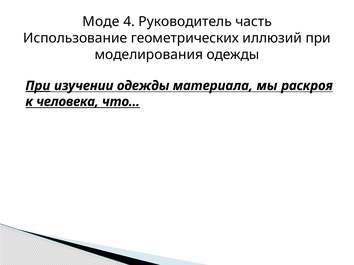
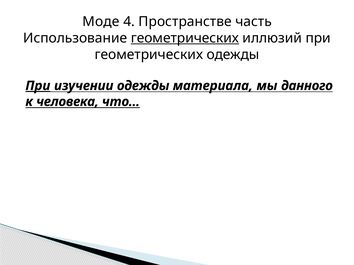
Руководитель: Руководитель -> Пространстве
геометрических at (185, 38) underline: none -> present
моделирования at (149, 55): моделирования -> геометрических
раскроя: раскроя -> данного
